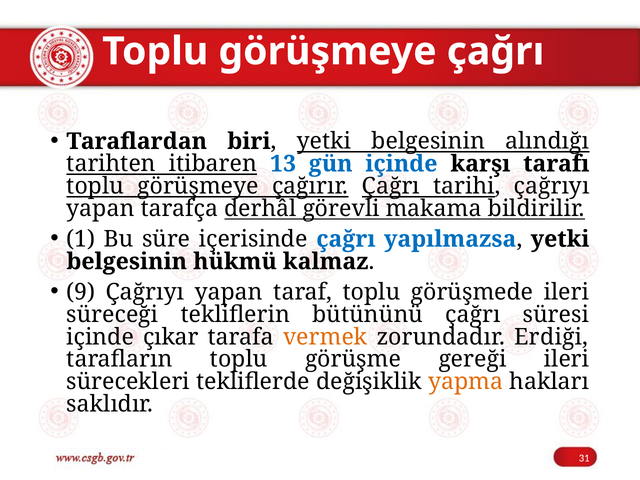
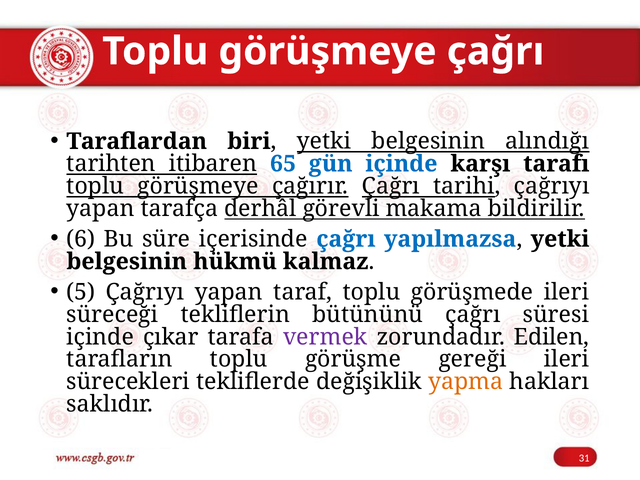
13: 13 -> 65
1: 1 -> 6
9: 9 -> 5
vermek colour: orange -> purple
Erdiği: Erdiği -> Edilen
